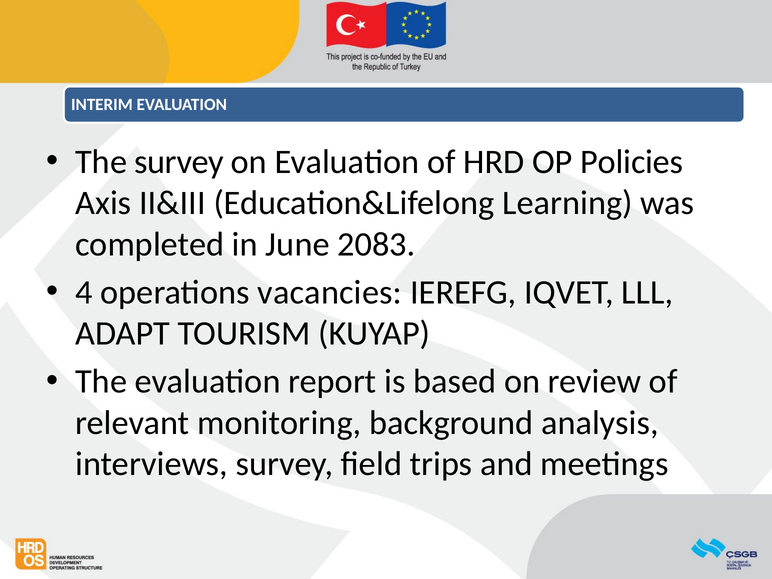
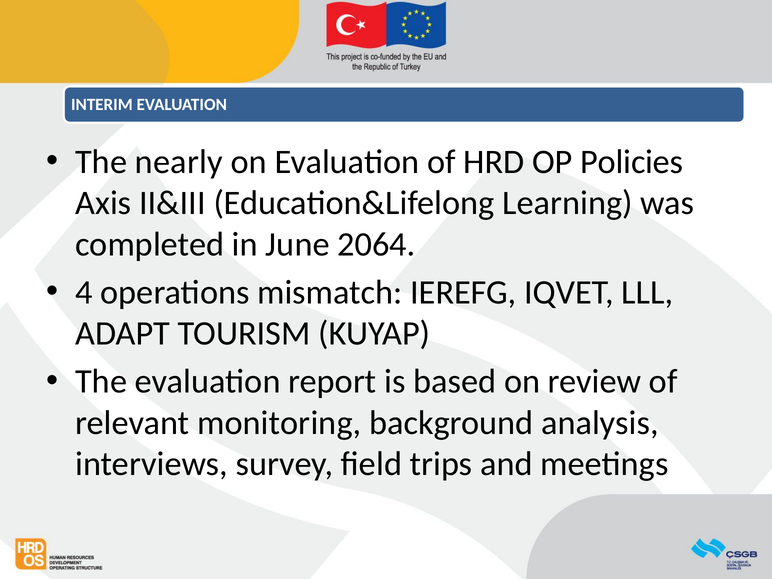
The survey: survey -> nearly
2083: 2083 -> 2064
vacancies: vacancies -> mismatch
